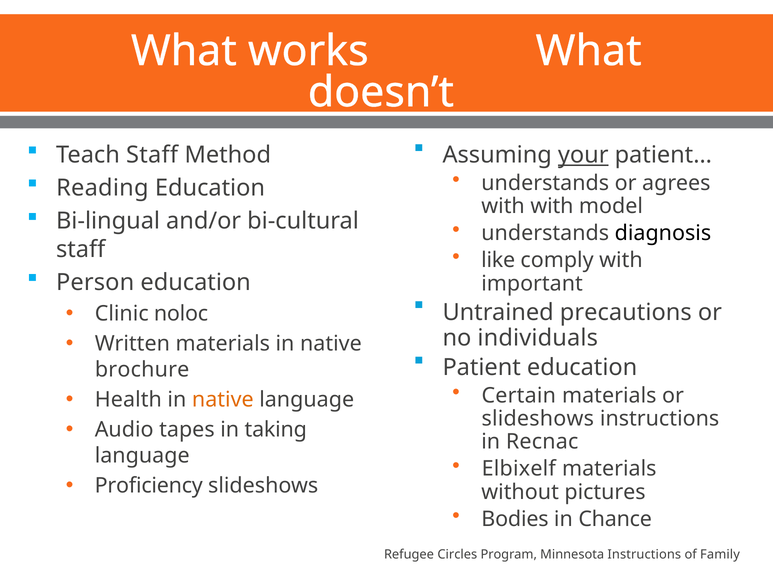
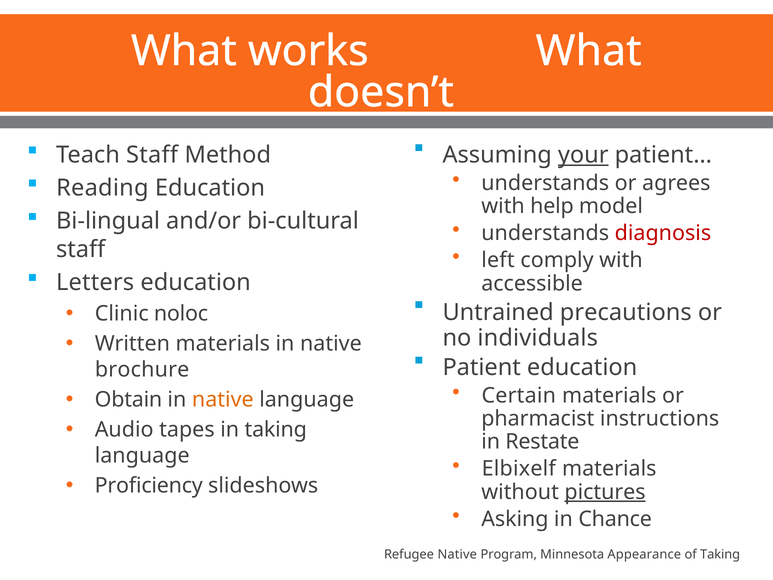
with with: with -> help
diagnosis colour: black -> red
like: like -> left
Person: Person -> Letters
important: important -> accessible
Health: Health -> Obtain
slideshows at (538, 418): slideshows -> pharmacist
Recnac: Recnac -> Restate
pictures underline: none -> present
Bodies: Bodies -> Asking
Refugee Circles: Circles -> Native
Minnesota Instructions: Instructions -> Appearance
of Family: Family -> Taking
